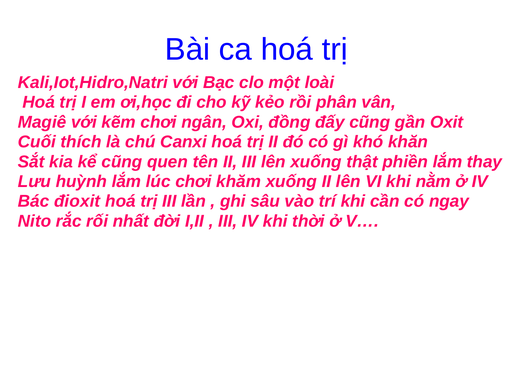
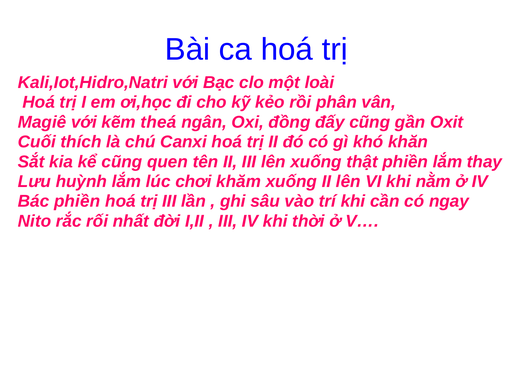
kẽm chơi: chơi -> theá
Bác đioxit: đioxit -> phiền
